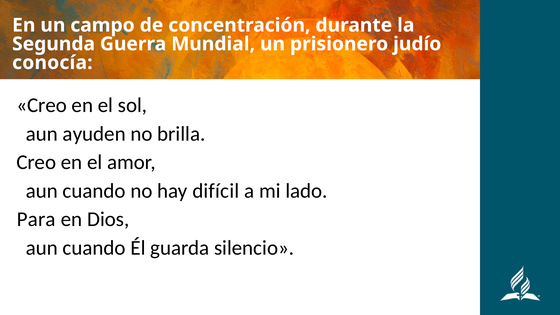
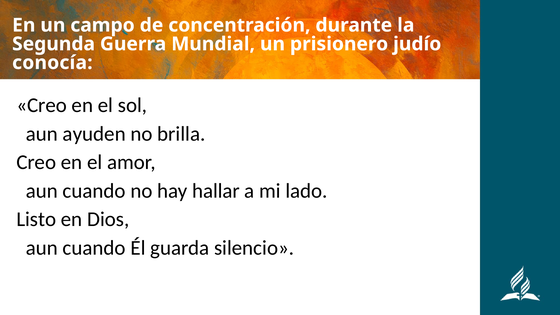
difícil: difícil -> hallar
Para: Para -> Listo
